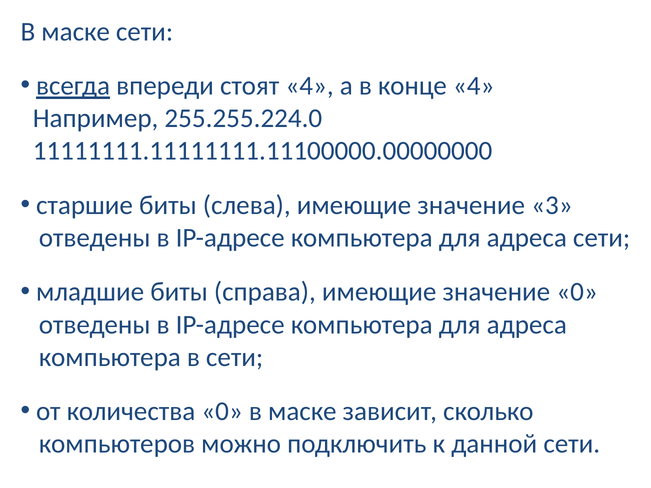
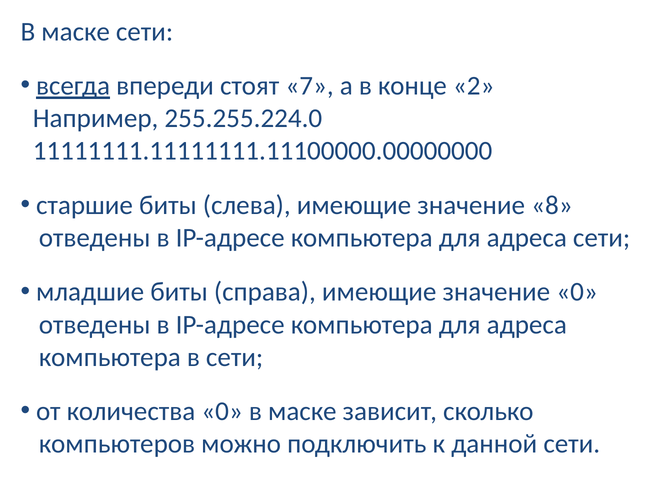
стоят 4: 4 -> 7
конце 4: 4 -> 2
3: 3 -> 8
